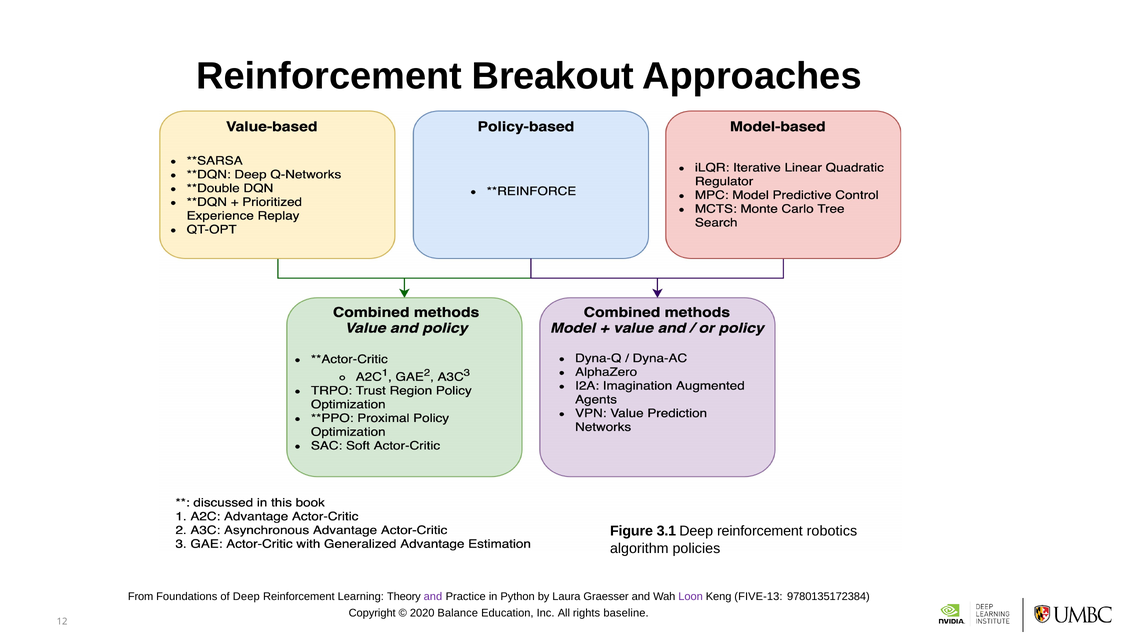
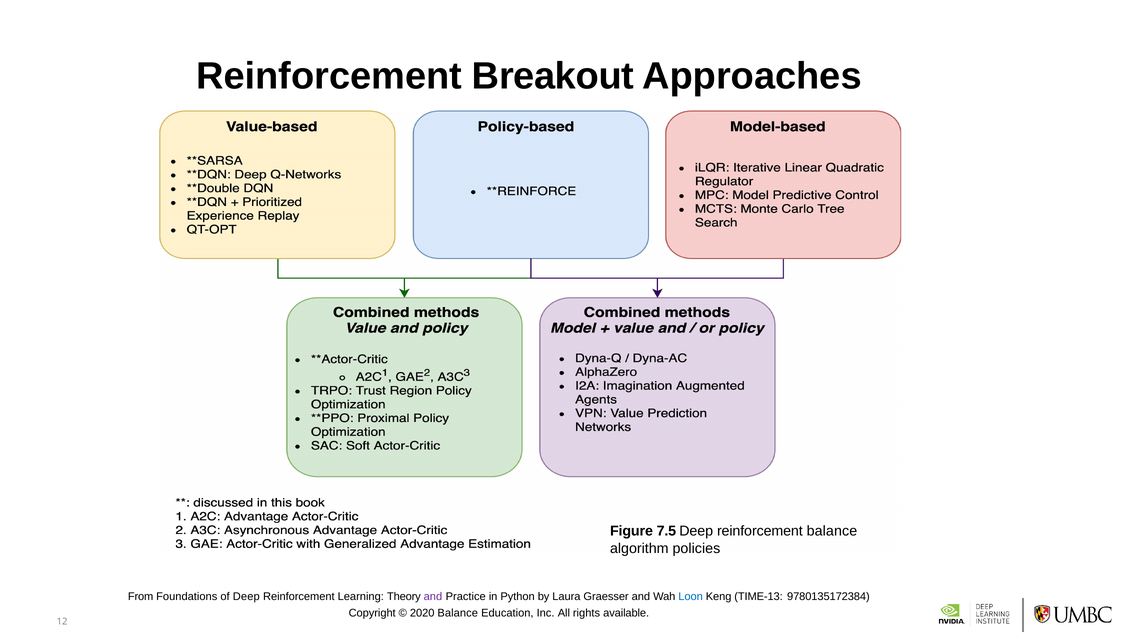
3.1: 3.1 -> 7.5
reinforcement robotics: robotics -> balance
Loon colour: purple -> blue
FIVE-13: FIVE-13 -> TIME-13
baseline: baseline -> available
